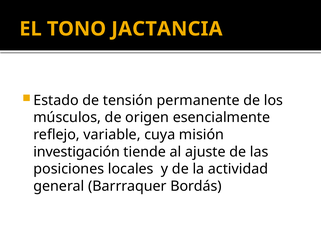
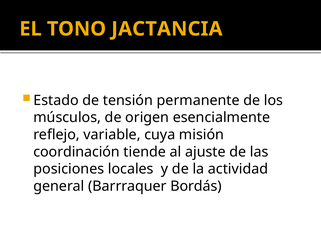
investigación: investigación -> coordinación
